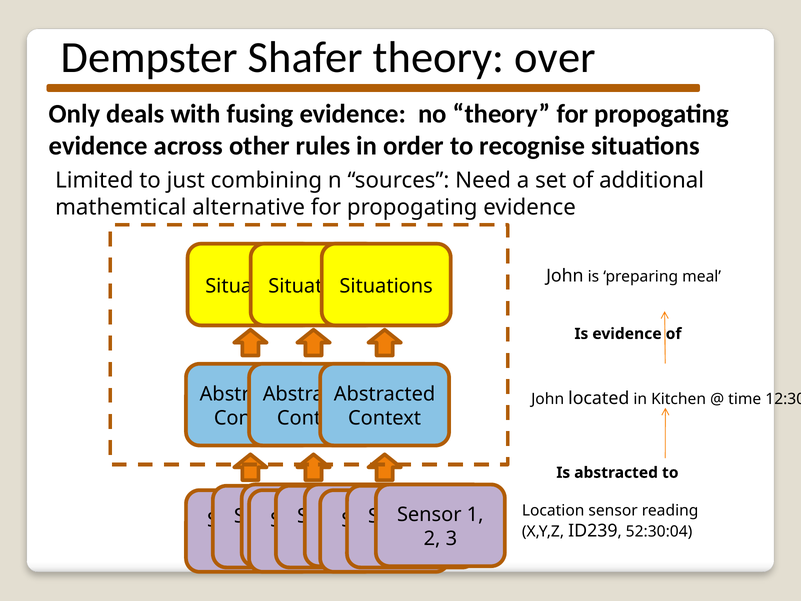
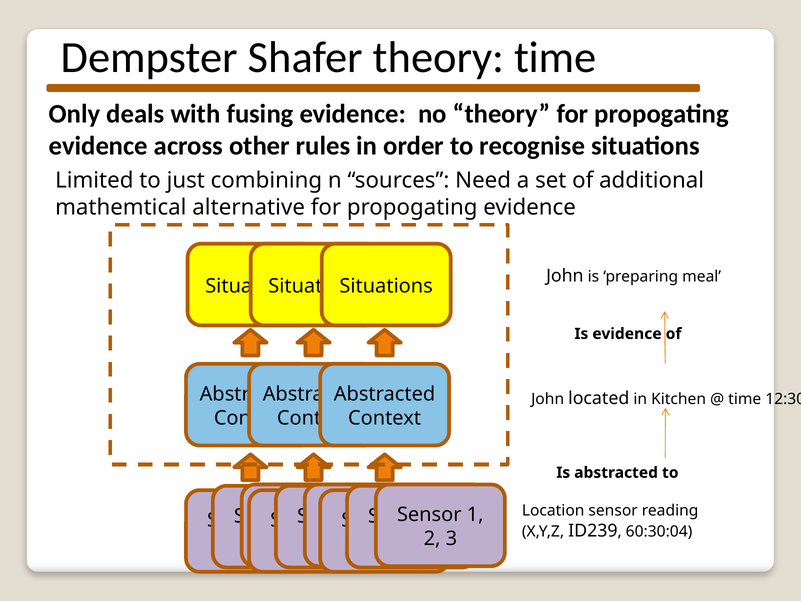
theory over: over -> time
52:30:04: 52:30:04 -> 60:30:04
